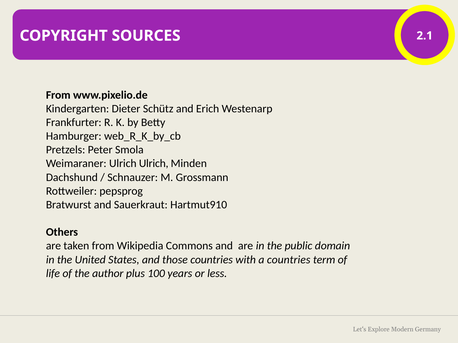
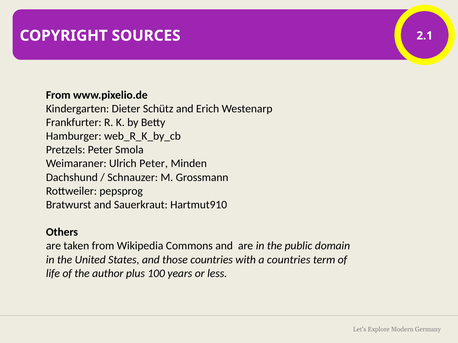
Ulrich Ulrich: Ulrich -> Peter
